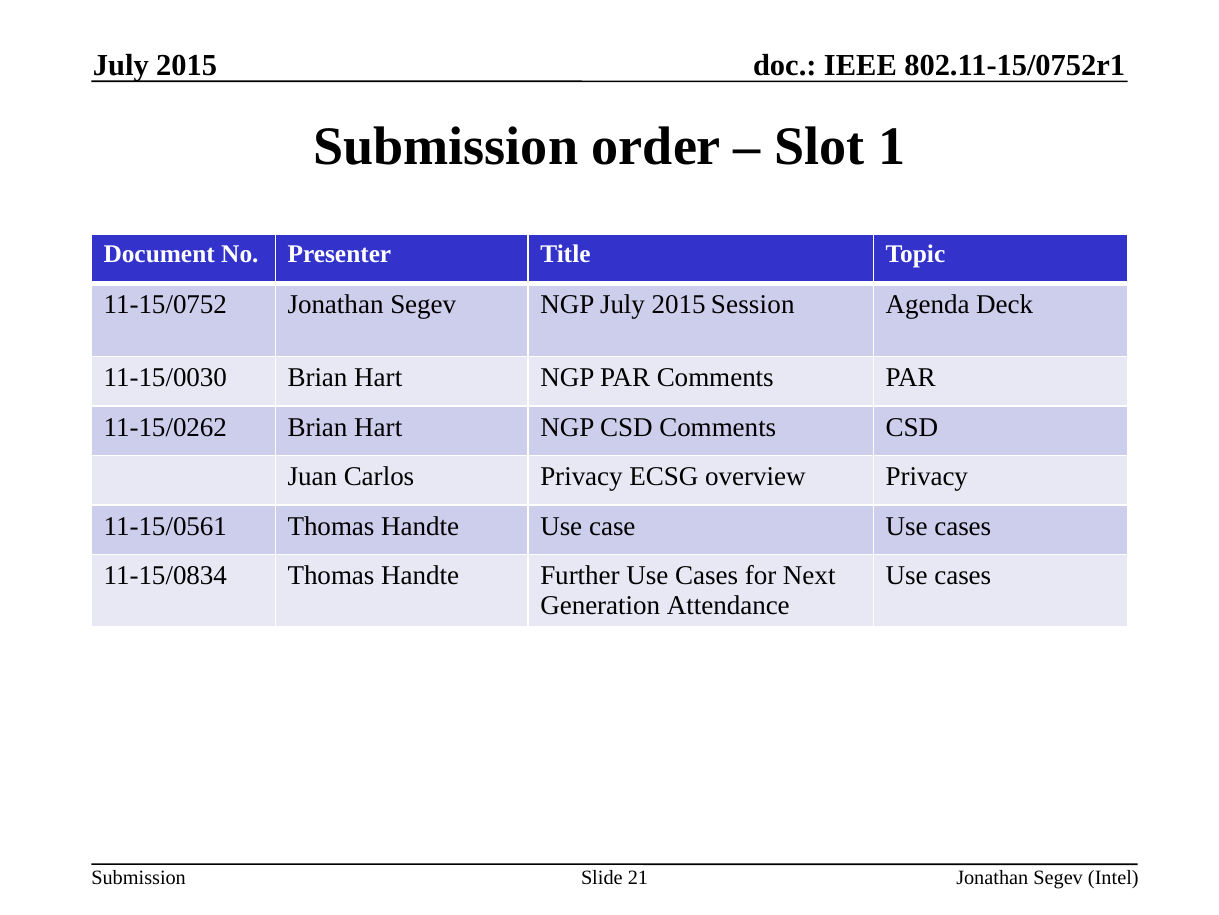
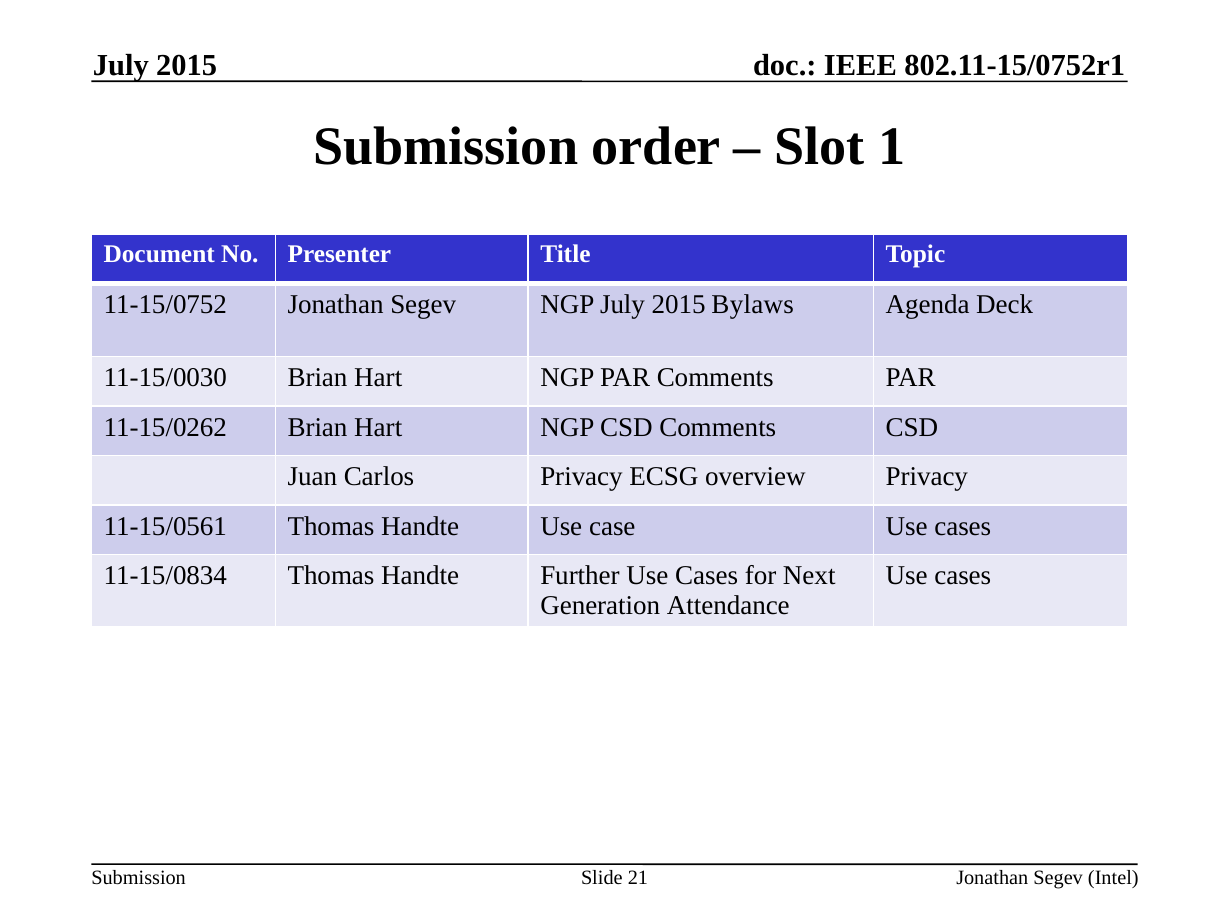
Session: Session -> Bylaws
